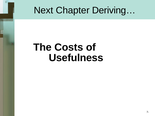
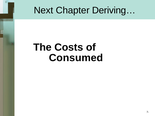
Usefulness: Usefulness -> Consumed
